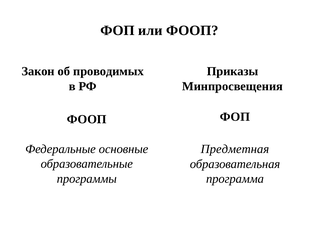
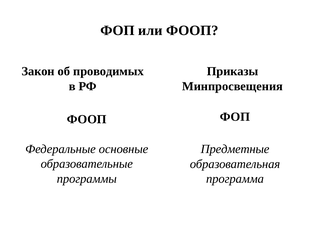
Предметная: Предметная -> Предметные
